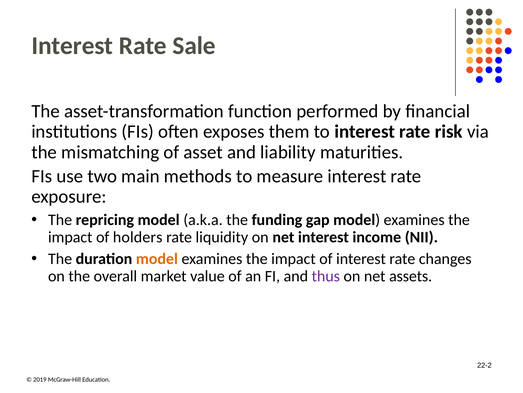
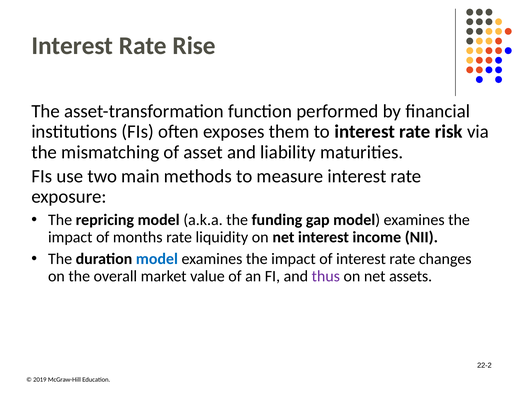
Sale: Sale -> Rise
holders: holders -> months
model at (157, 258) colour: orange -> blue
